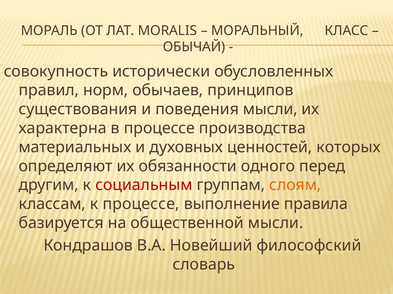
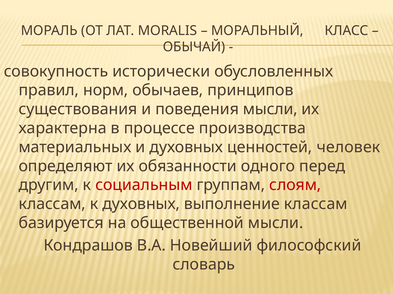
которых: которых -> человек
слоям colour: orange -> red
к процессе: процессе -> духовных
выполнение правила: правила -> классам
